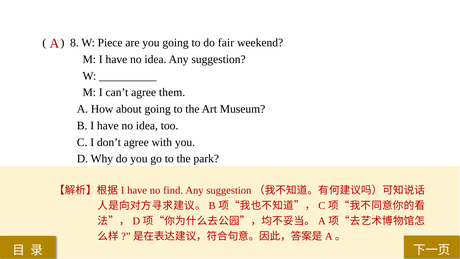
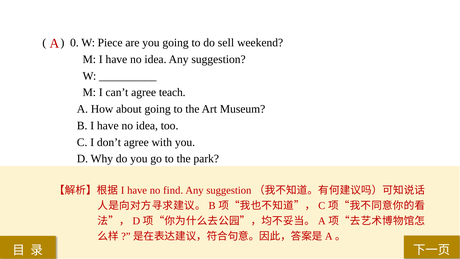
8: 8 -> 0
fair: fair -> sell
them: them -> teach
